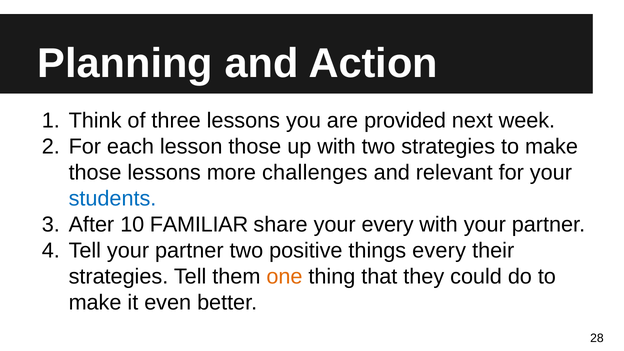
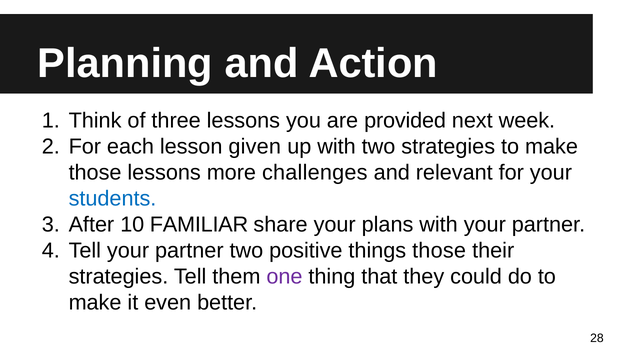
lesson those: those -> given
your every: every -> plans
things every: every -> those
one colour: orange -> purple
